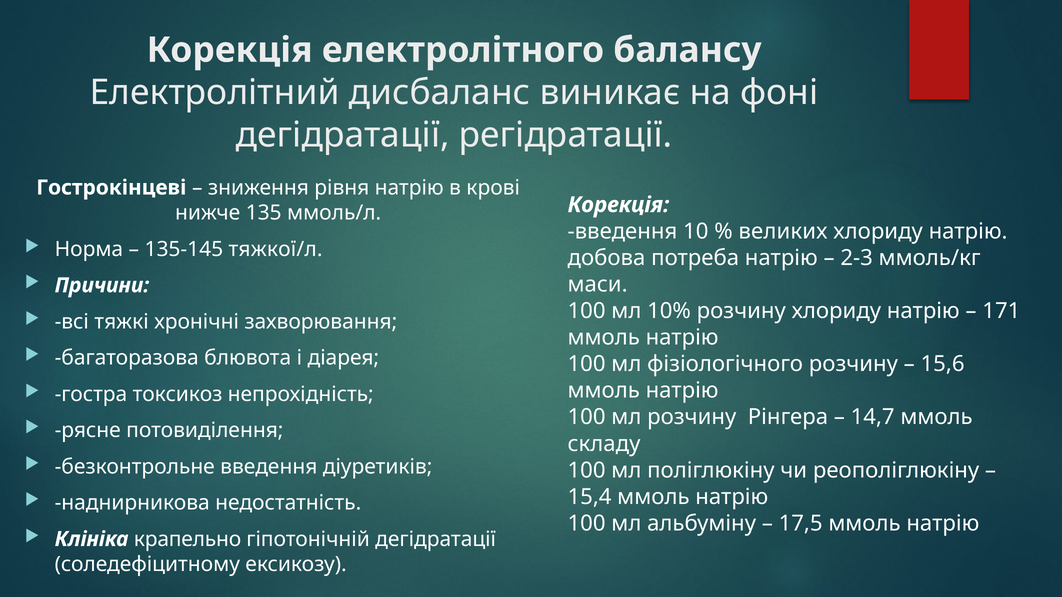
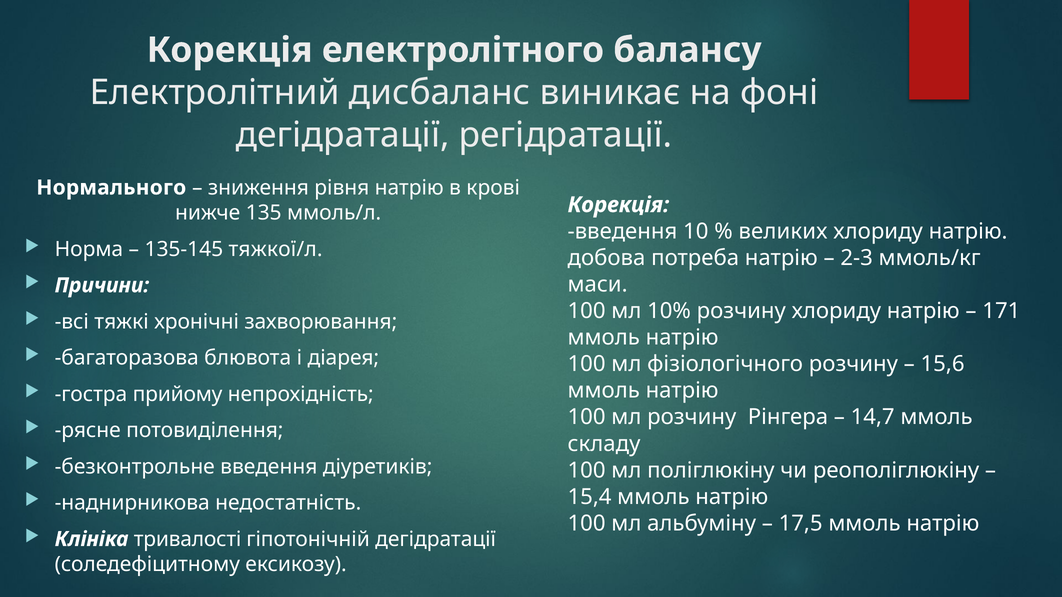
Гострокінцеві: Гострокінцеві -> Нормального
токсикоз: токсикоз -> прийому
крапельно: крапельно -> тривалості
